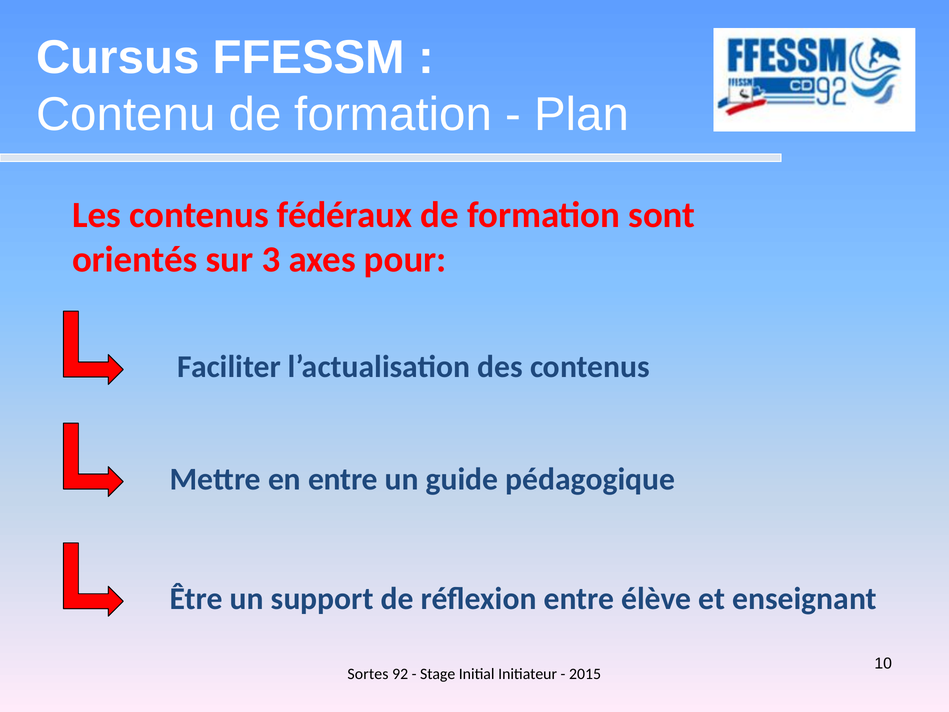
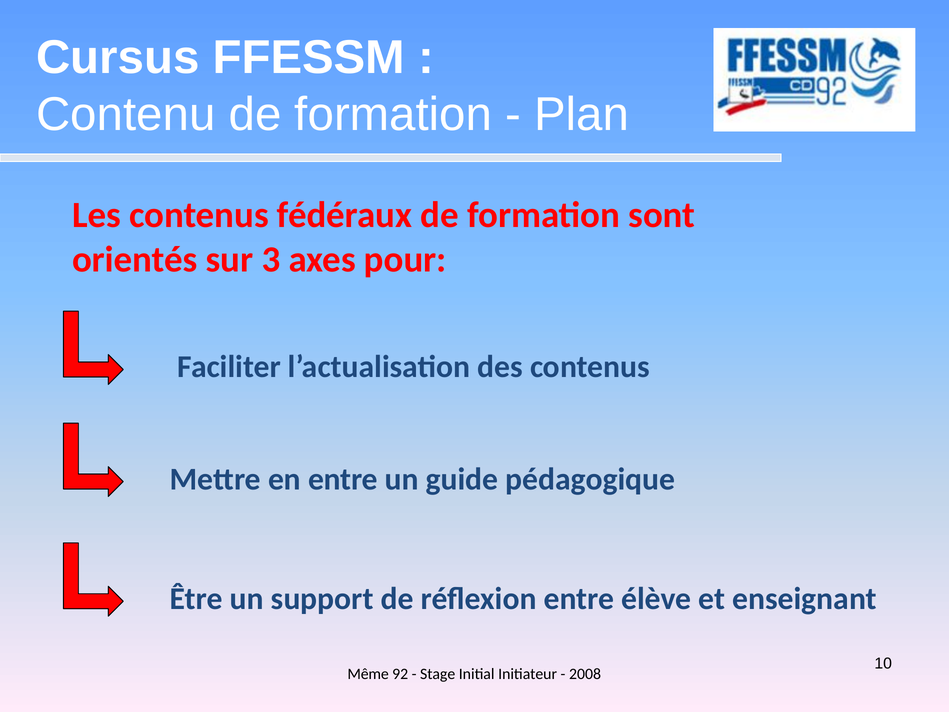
Sortes: Sortes -> Même
2015: 2015 -> 2008
